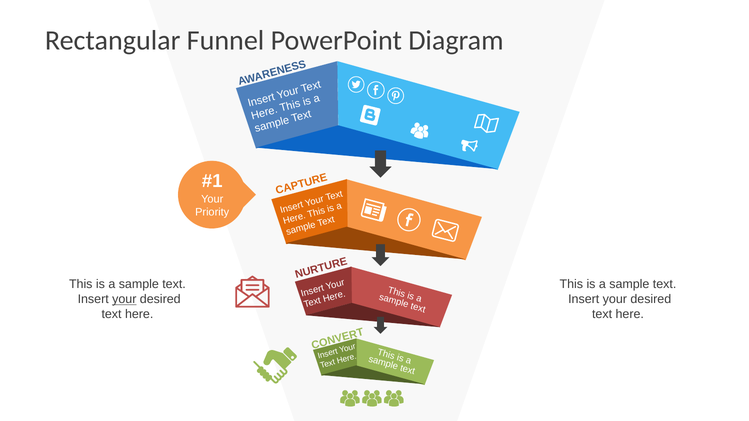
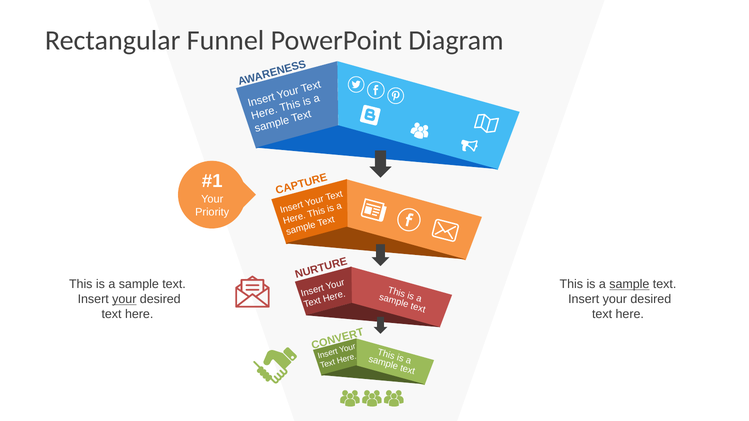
sample at (629, 285) underline: none -> present
